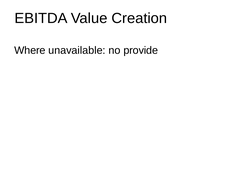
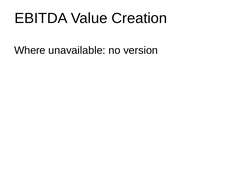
provide: provide -> version
